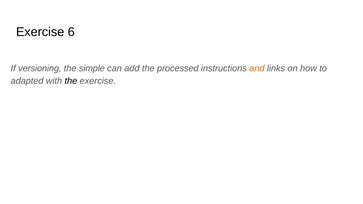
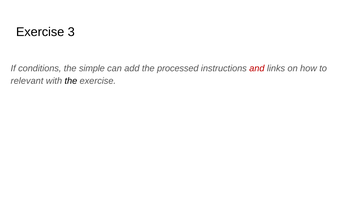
6: 6 -> 3
versioning: versioning -> conditions
and colour: orange -> red
adapted: adapted -> relevant
